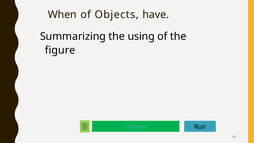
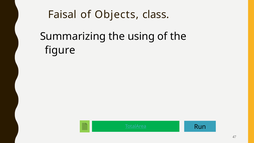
When: When -> Faisal
have: have -> class
